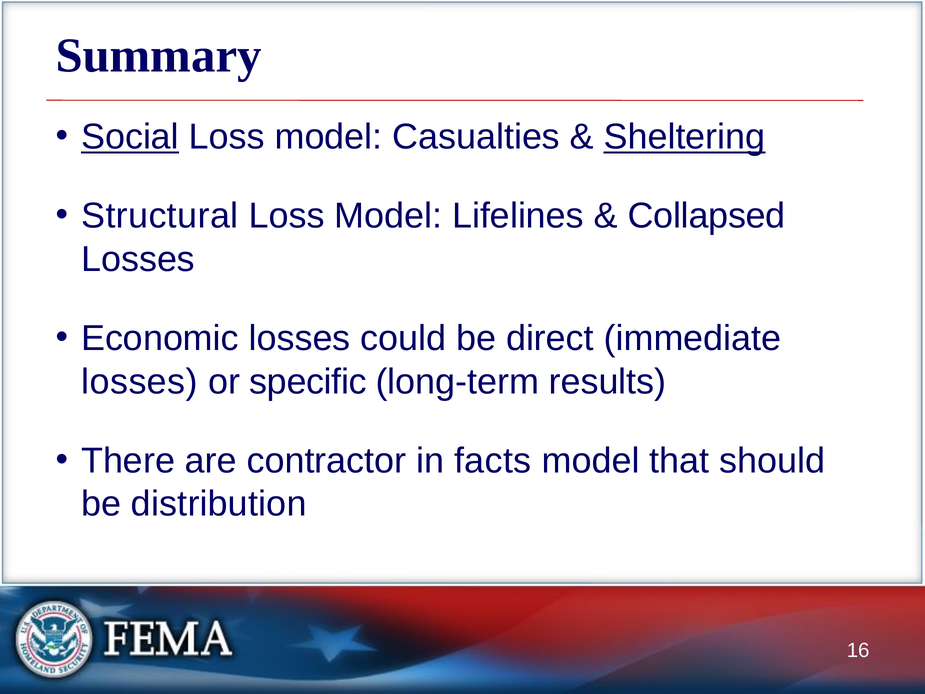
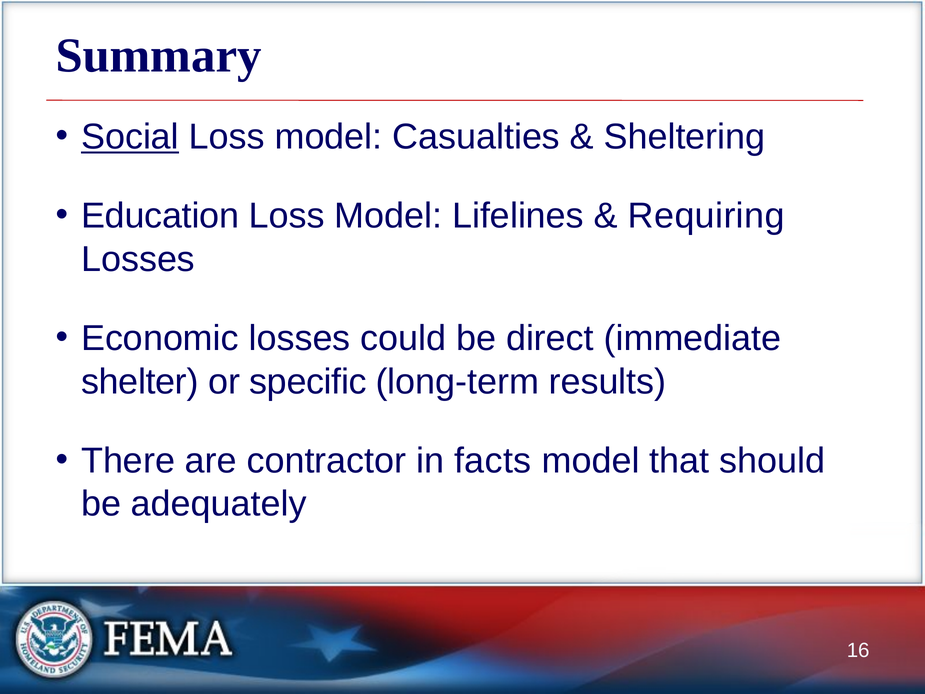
Sheltering underline: present -> none
Structural: Structural -> Education
Collapsed: Collapsed -> Requiring
losses at (140, 382): losses -> shelter
distribution: distribution -> adequately
